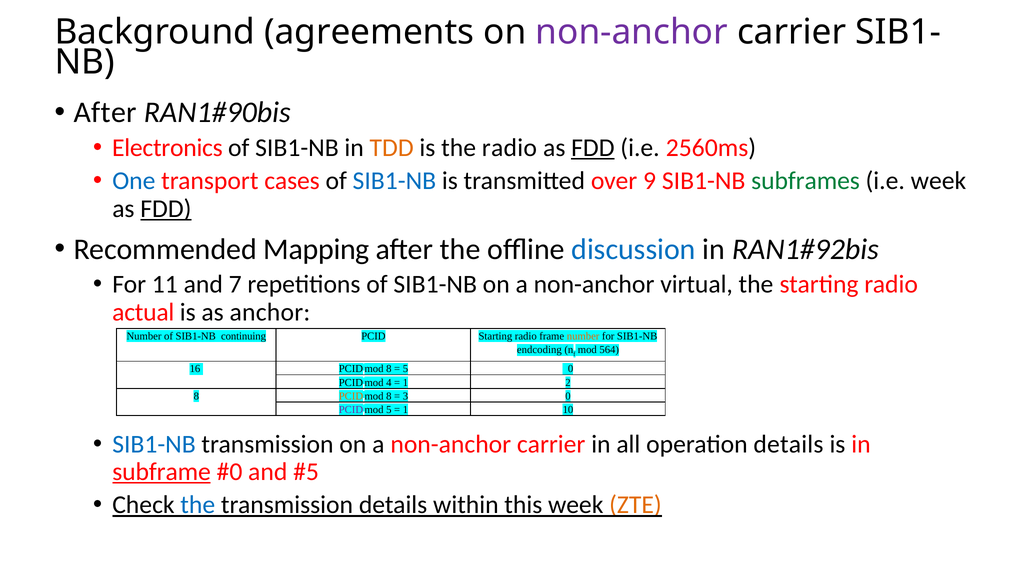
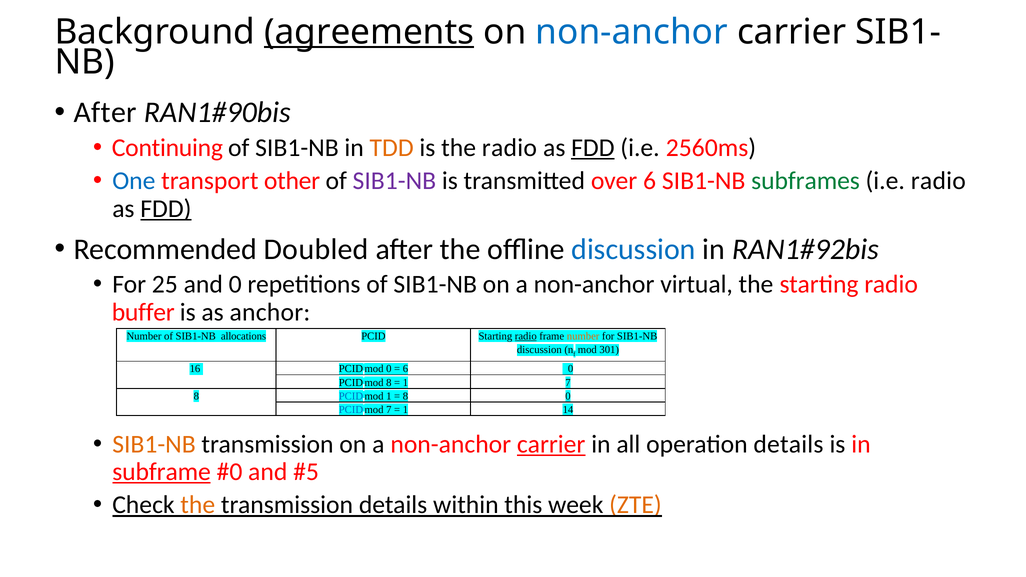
agreements underline: none -> present
non-anchor at (632, 32) colour: purple -> blue
Electronics: Electronics -> Continuing
cases: cases -> other
SIB1-NB at (394, 181) colour: blue -> purple
over 9: 9 -> 6
i.e week: week -> radio
Mapping: Mapping -> Doubled
11: 11 -> 25
and 7: 7 -> 0
actual: actual -> buffer
continuing: continuing -> allocations
radio at (526, 336) underline: none -> present
endcoding at (539, 350): endcoding -> discussion
564: 564 -> 301
16 PCID mod 8: 8 -> 0
5 at (405, 369): 5 -> 6
mod 4: 4 -> 8
1 2: 2 -> 7
PCID at (351, 396) colour: orange -> blue
8 at (389, 396): 8 -> 1
3 at (405, 396): 3 -> 8
PCID at (351, 410) colour: purple -> blue
mod 5: 5 -> 7
10: 10 -> 14
SIB1-NB at (154, 444) colour: blue -> orange
carrier at (551, 444) underline: none -> present
the at (198, 505) colour: blue -> orange
